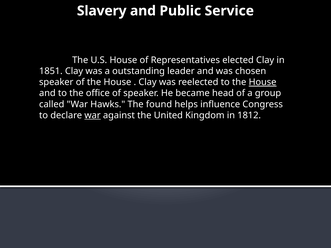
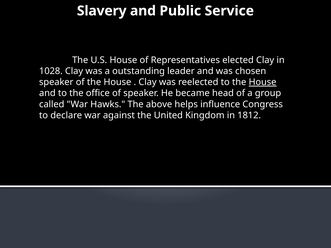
1851: 1851 -> 1028
found: found -> above
war at (93, 115) underline: present -> none
